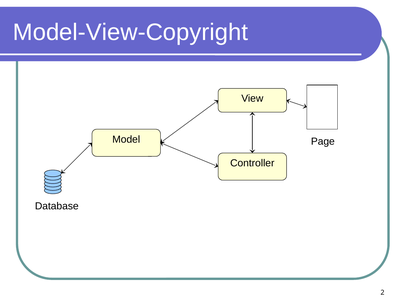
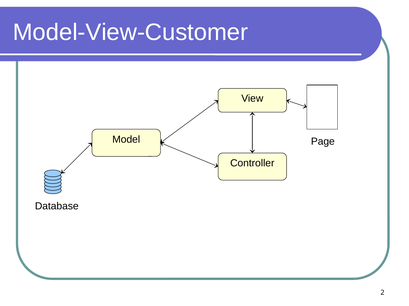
Model-View-Copyright: Model-View-Copyright -> Model-View-Customer
